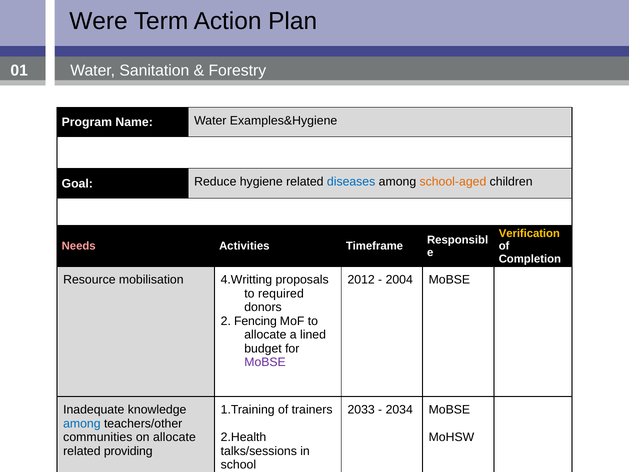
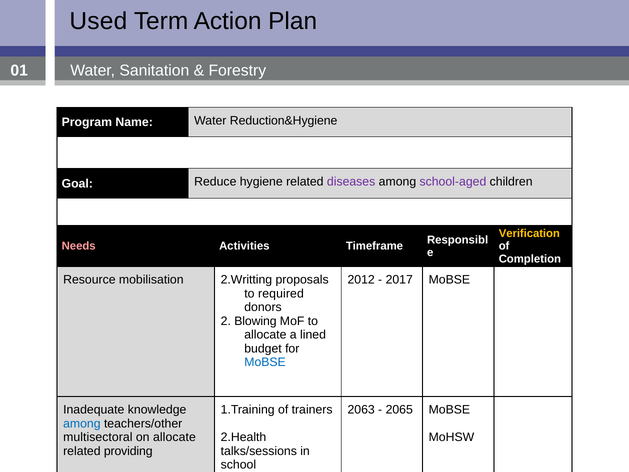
Were: Were -> Used
Examples&Hygiene: Examples&Hygiene -> Reduction&Hygiene
diseases colour: blue -> purple
school-aged colour: orange -> purple
4.Writting: 4.Writting -> 2.Writting
2004: 2004 -> 2017
Fencing: Fencing -> Blowing
MoBSE at (265, 362) colour: purple -> blue
2033: 2033 -> 2063
2034: 2034 -> 2065
communities: communities -> multisectoral
